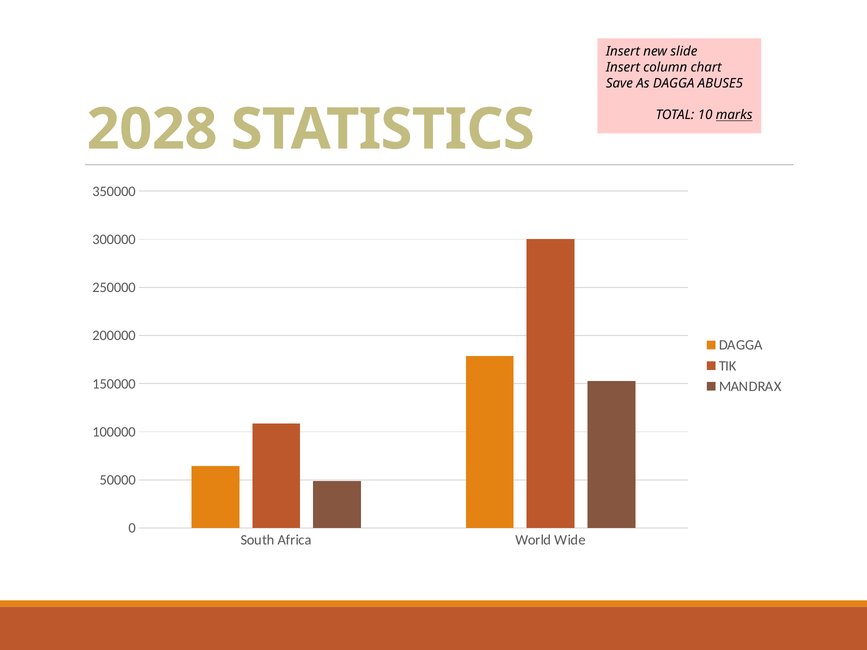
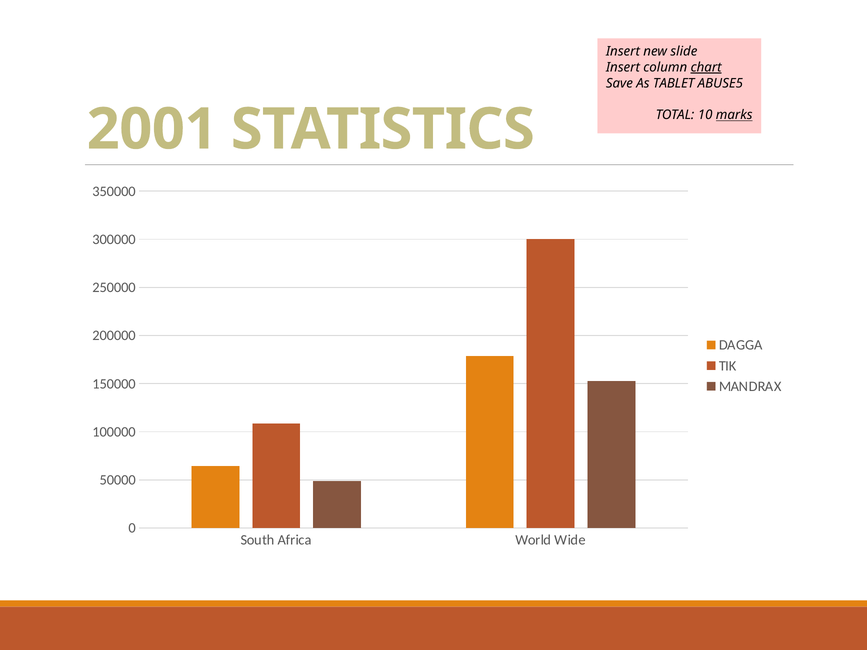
chart underline: none -> present
As DAGGA: DAGGA -> TABLET
2028: 2028 -> 2001
